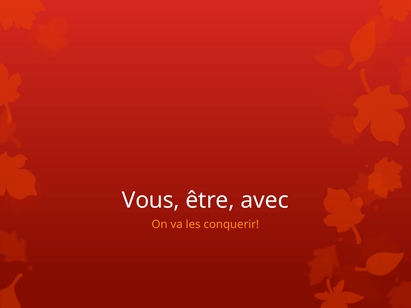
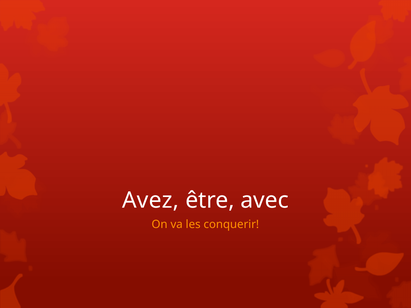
Vous: Vous -> Avez
